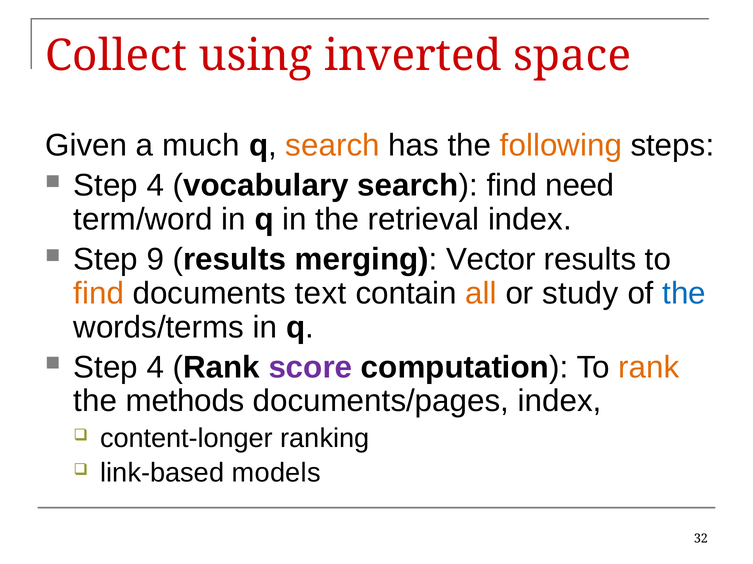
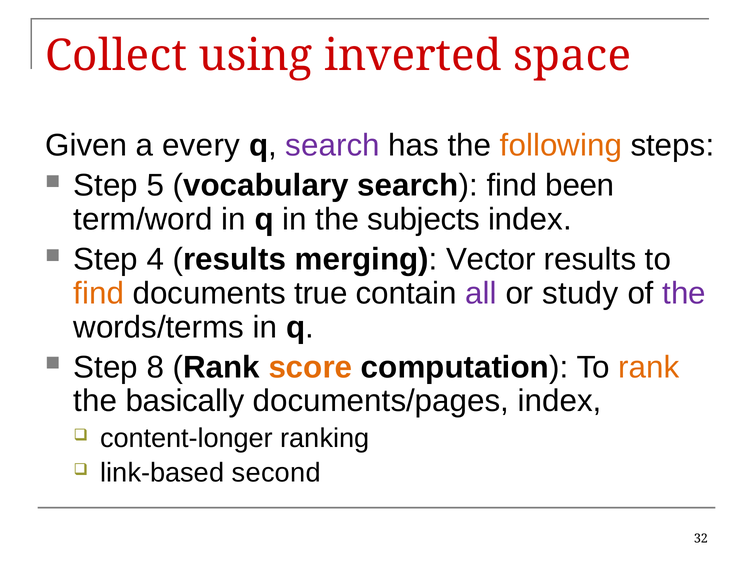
much: much -> every
search at (333, 146) colour: orange -> purple
4 at (155, 186): 4 -> 5
need: need -> been
retrieval: retrieval -> subjects
9: 9 -> 4
text: text -> true
all colour: orange -> purple
the at (684, 294) colour: blue -> purple
4 at (155, 368): 4 -> 8
score colour: purple -> orange
methods: methods -> basically
models: models -> second
